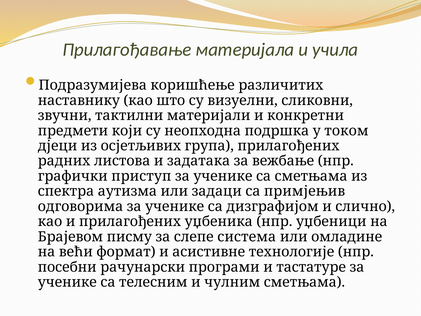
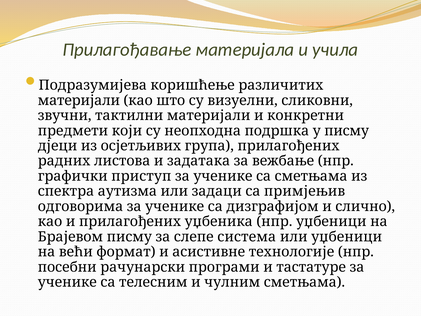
наставнику at (79, 100): наставнику -> материјали
у током: током -> писму
или омладине: омладине -> уџбеници
